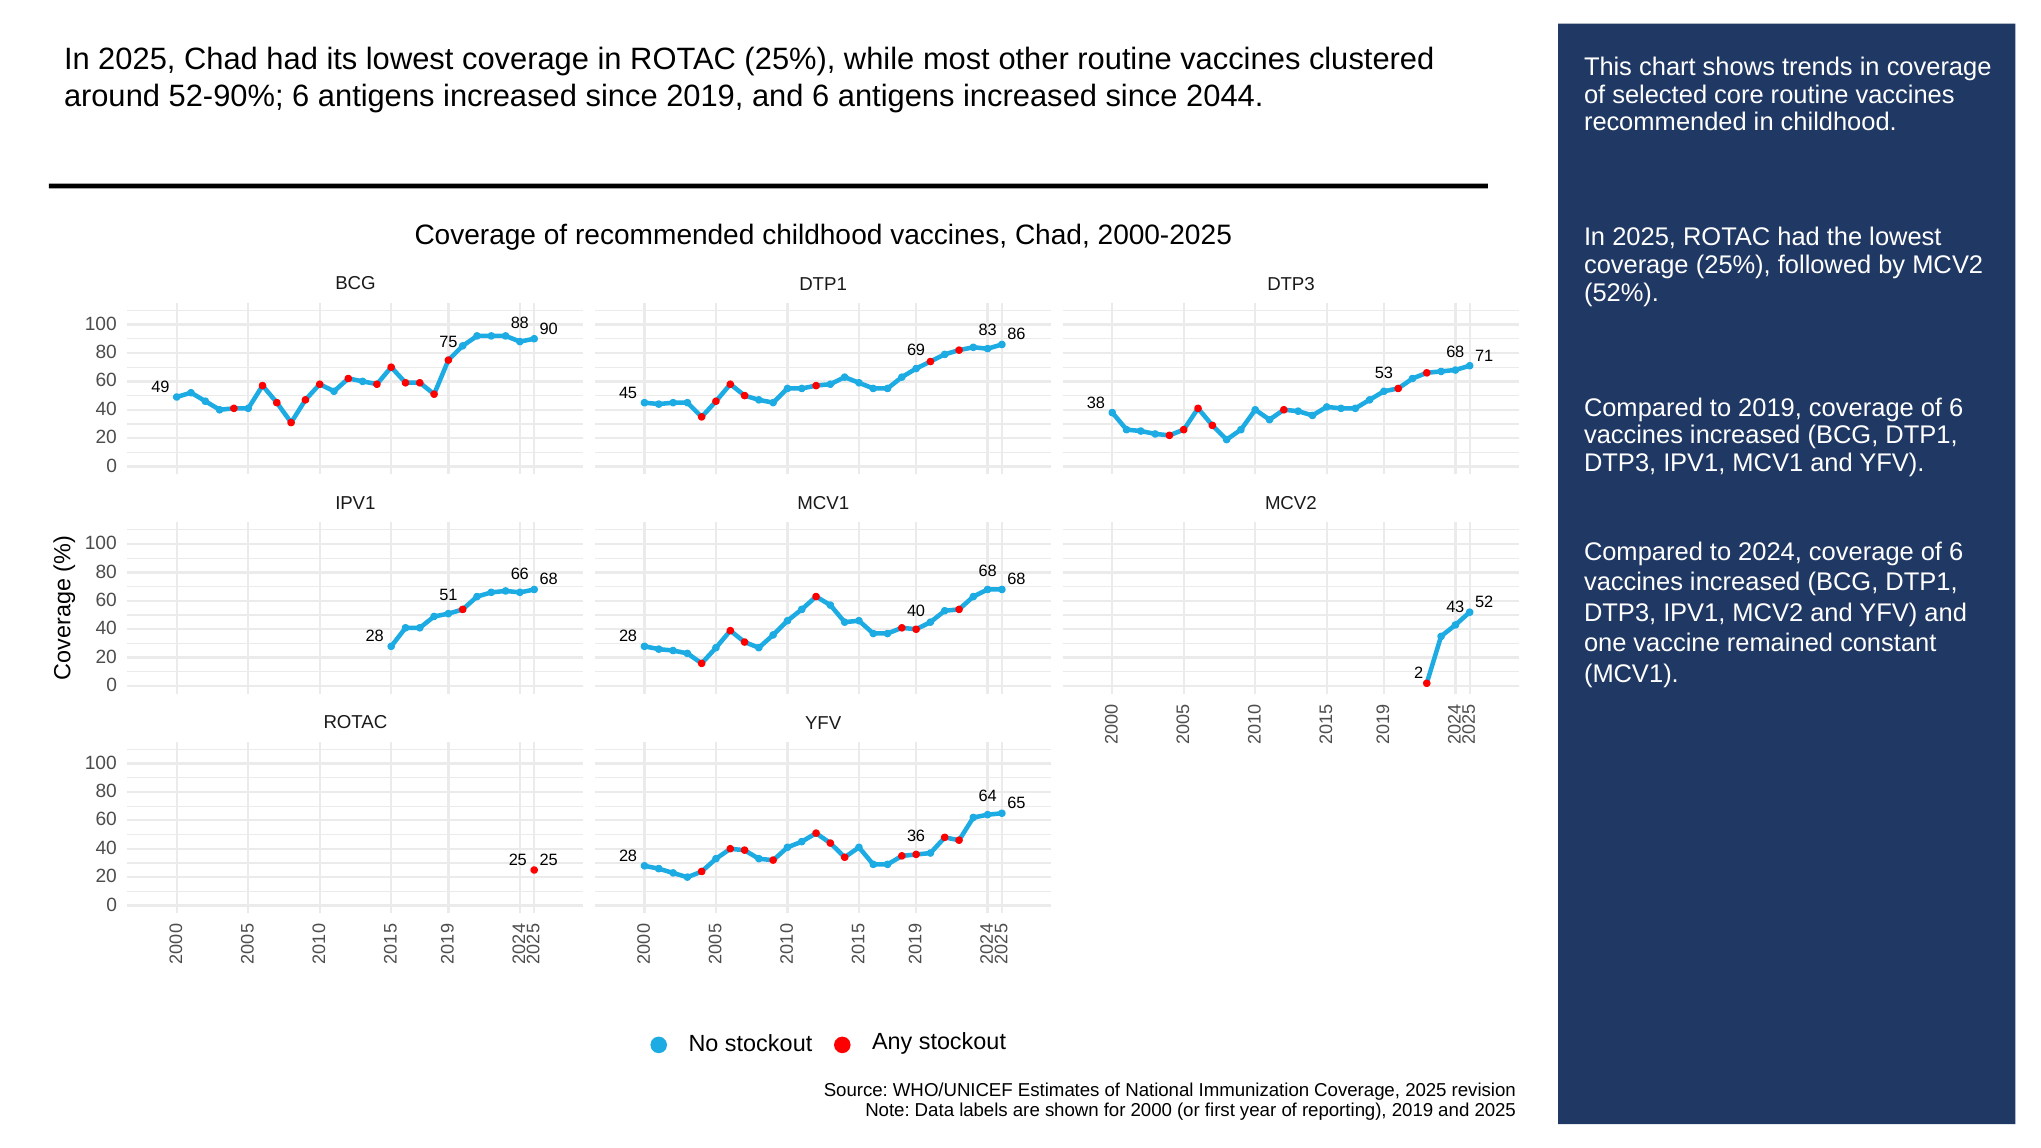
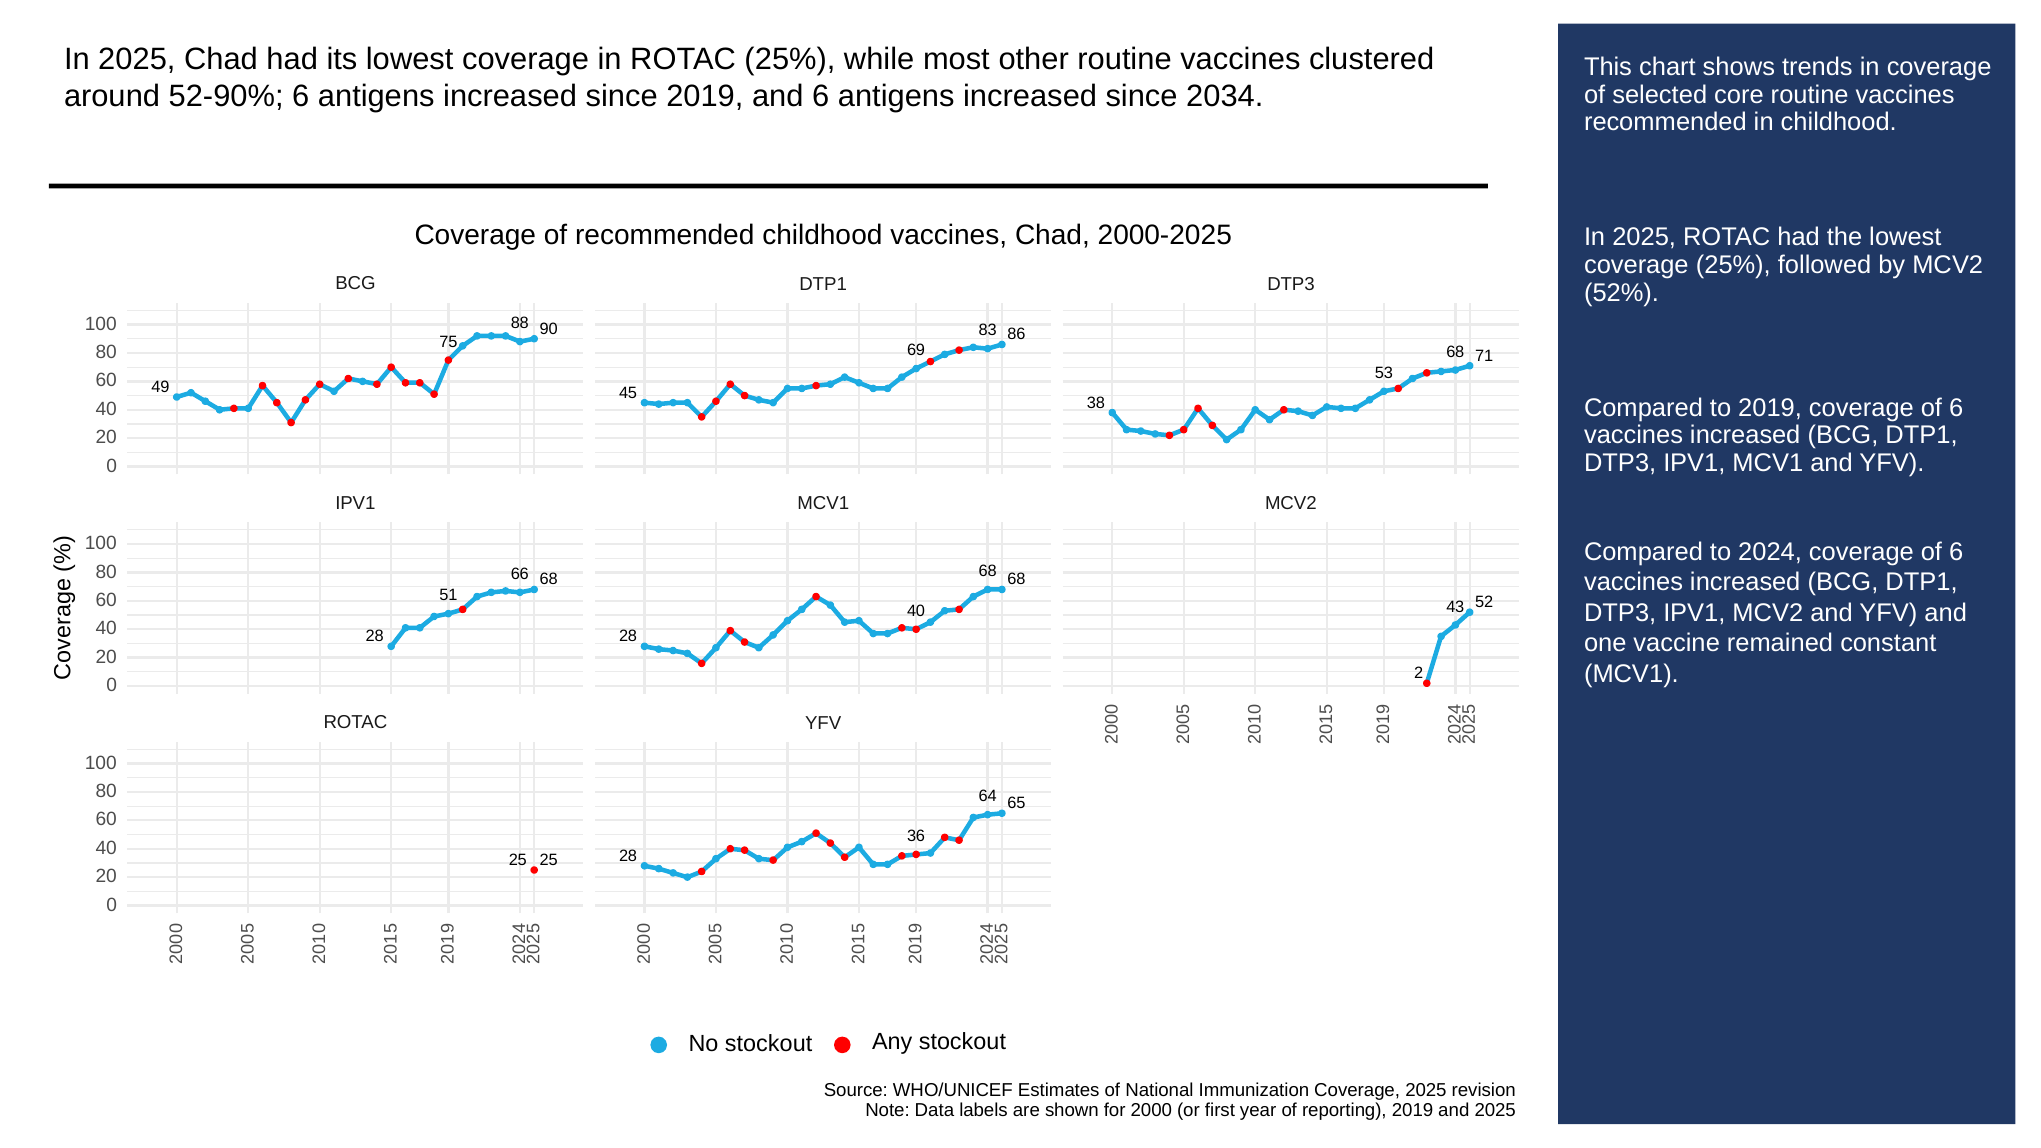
2044: 2044 -> 2034
